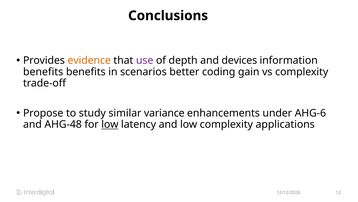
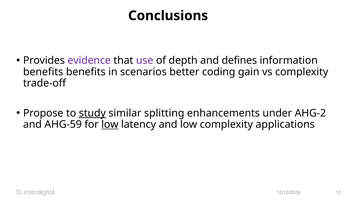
evidence colour: orange -> purple
devices: devices -> defines
study underline: none -> present
variance: variance -> splitting
AHG-6: AHG-6 -> AHG-2
AHG-48: AHG-48 -> AHG-59
